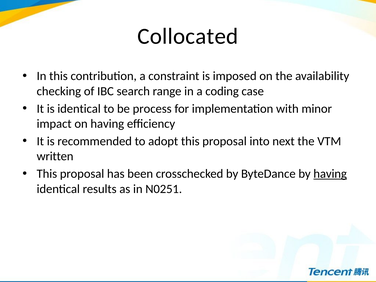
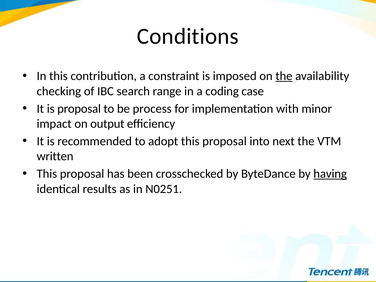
Collocated: Collocated -> Conditions
the at (284, 76) underline: none -> present
is identical: identical -> proposal
on having: having -> output
